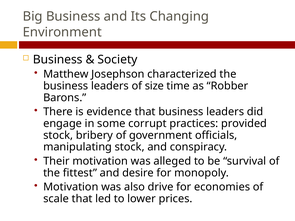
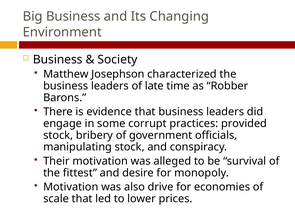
size: size -> late
